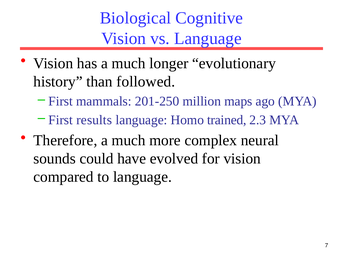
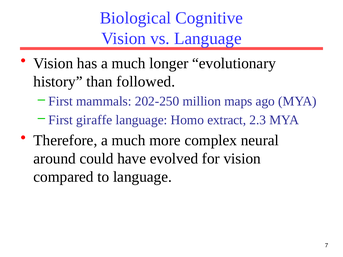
201-250: 201-250 -> 202-250
results: results -> giraffe
trained: trained -> extract
sounds: sounds -> around
